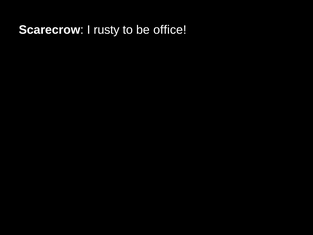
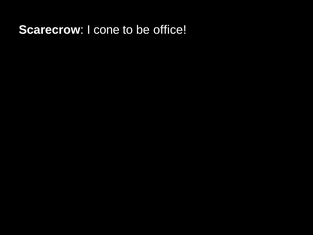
rusty: rusty -> cone
